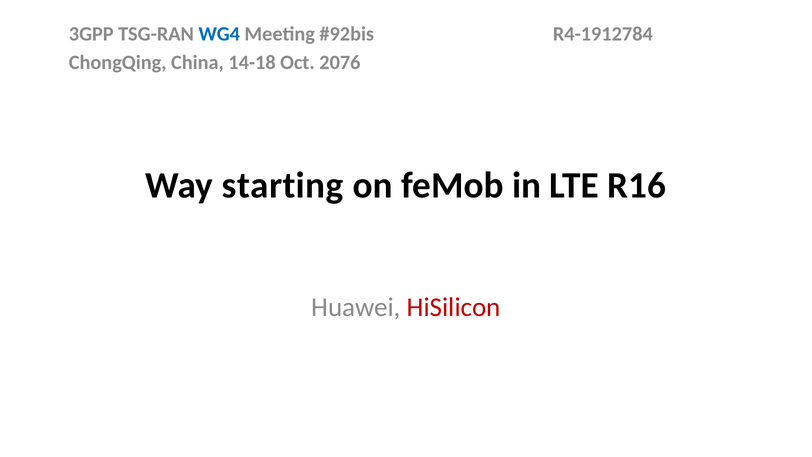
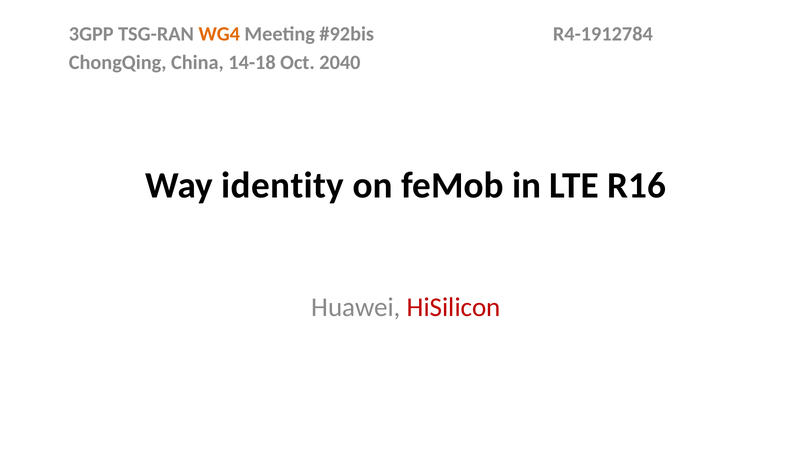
WG4 colour: blue -> orange
2076: 2076 -> 2040
starting: starting -> identity
